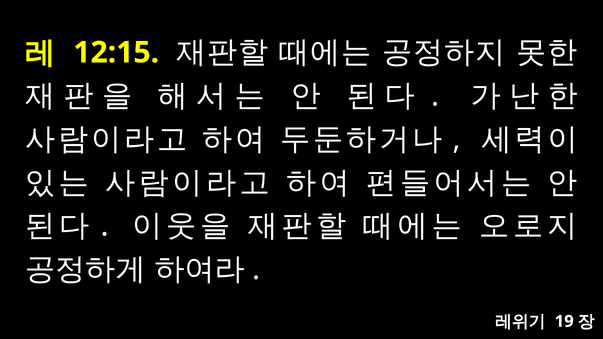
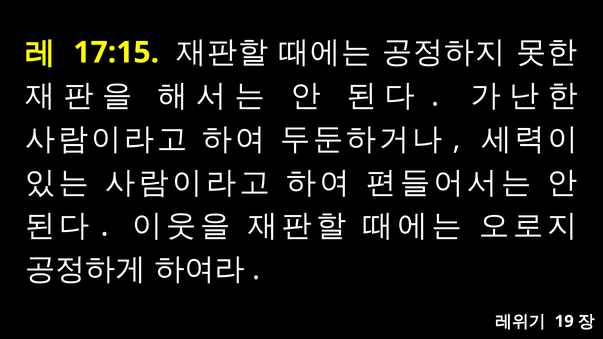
12:15: 12:15 -> 17:15
